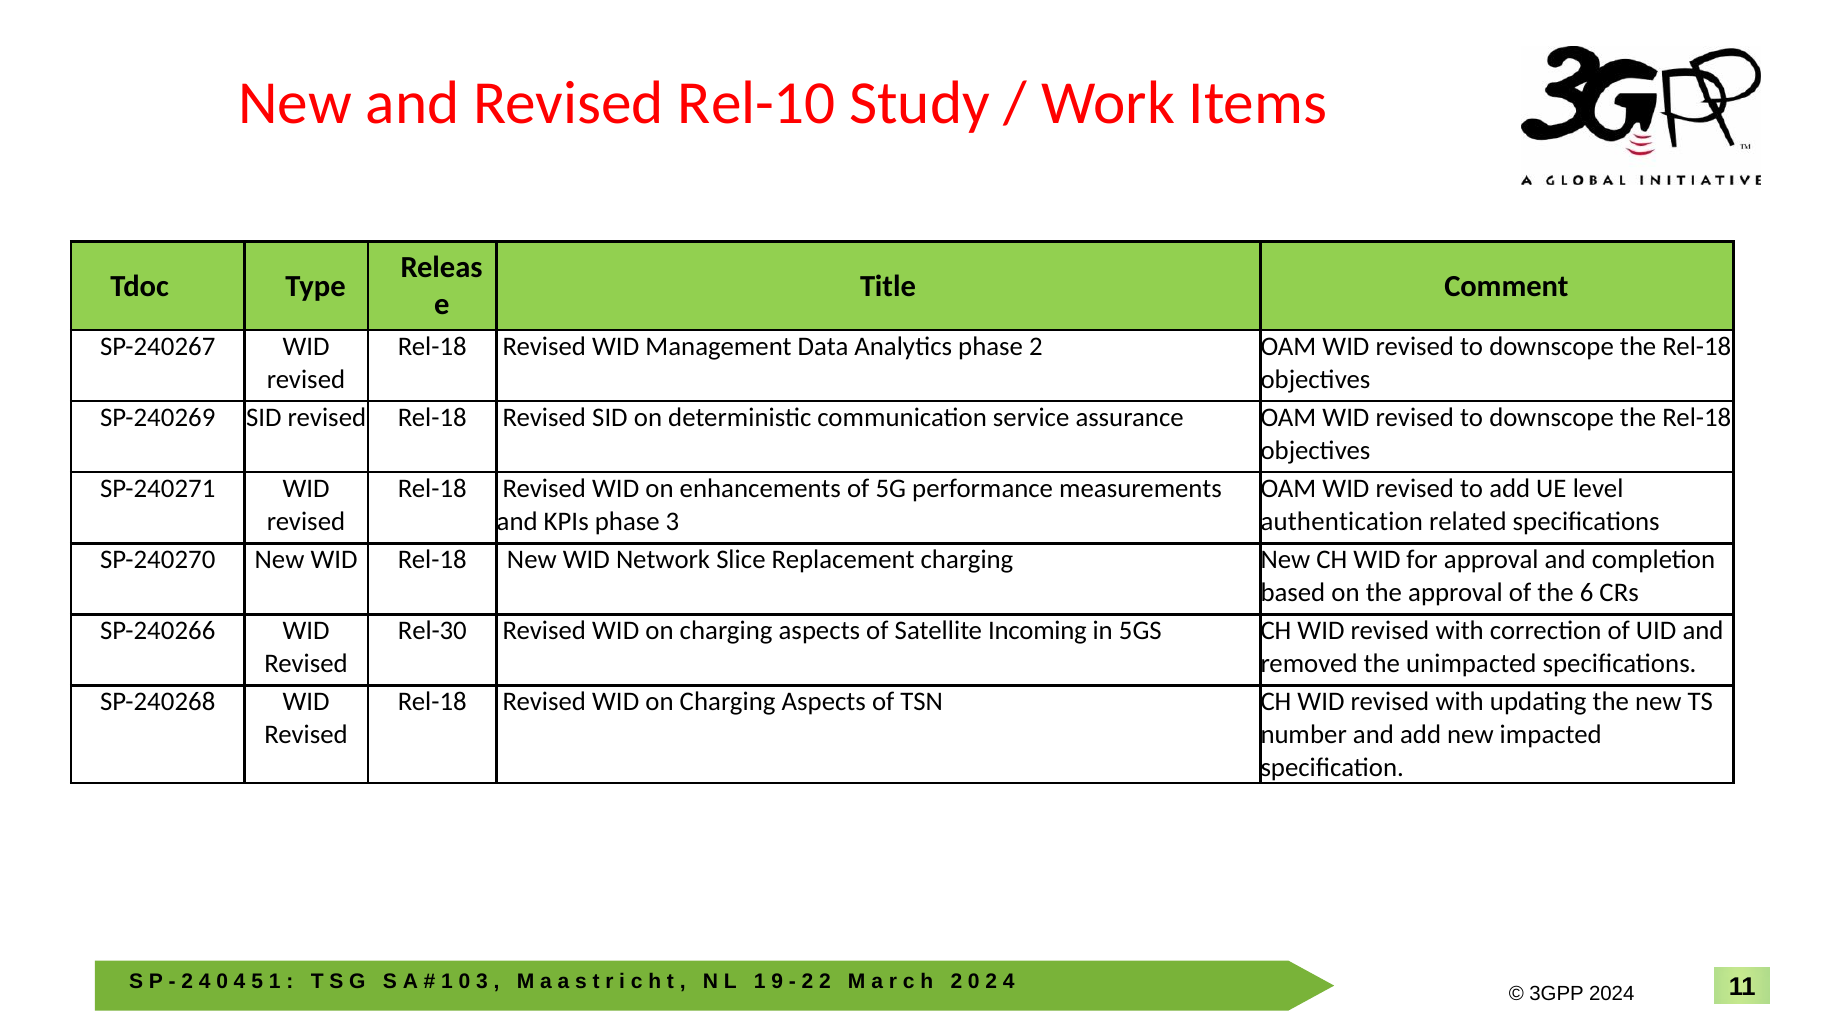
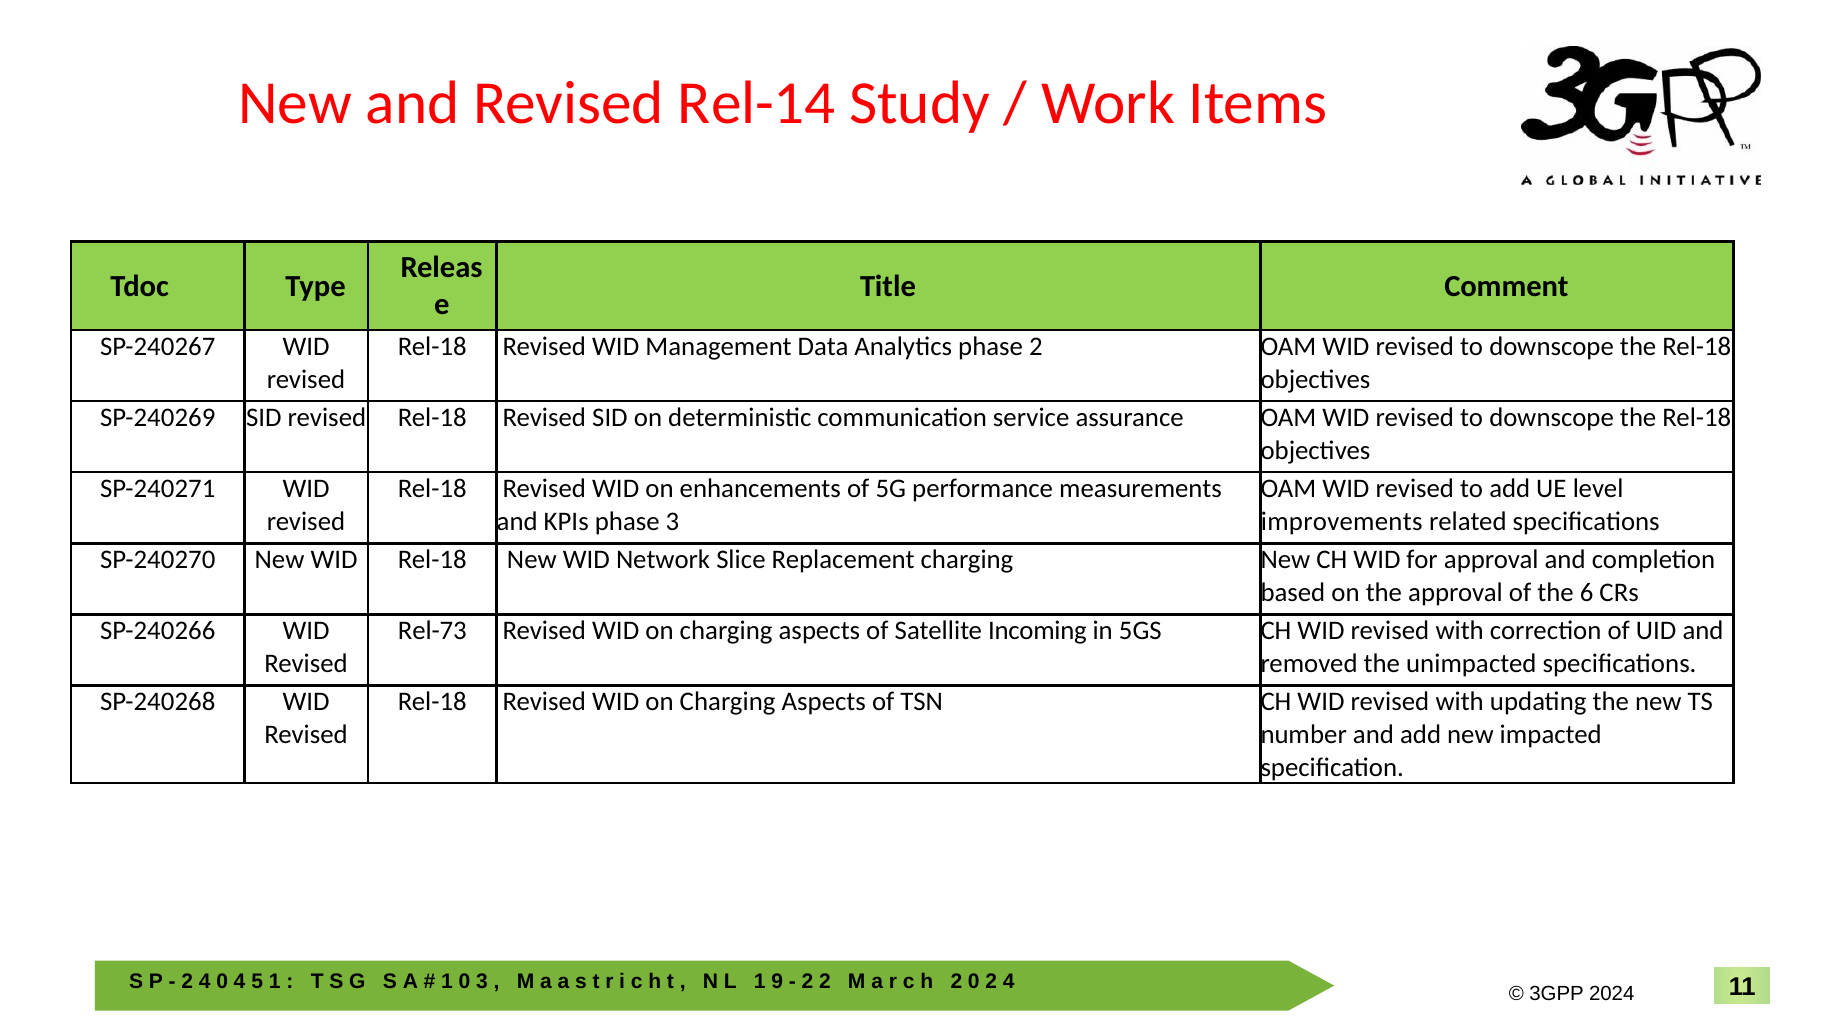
Rel-10: Rel-10 -> Rel-14
authentication: authentication -> improvements
Rel-30: Rel-30 -> Rel-73
